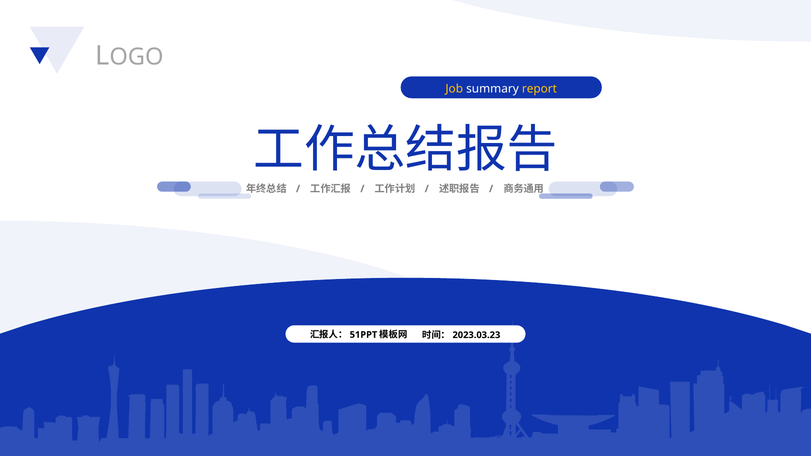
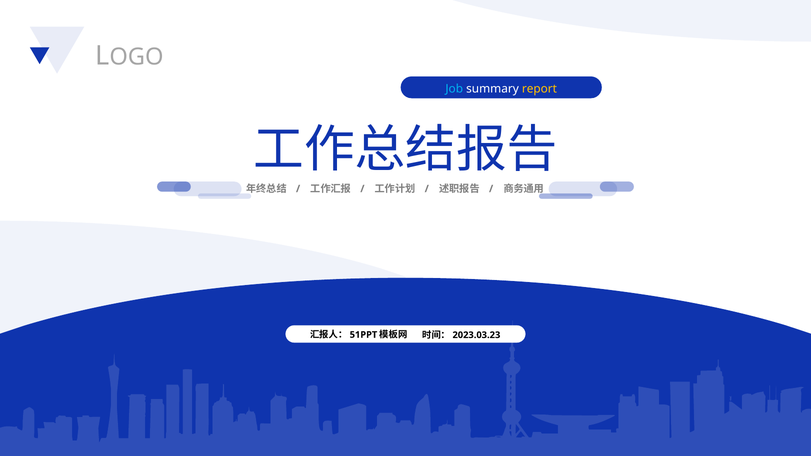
Job colour: yellow -> light blue
